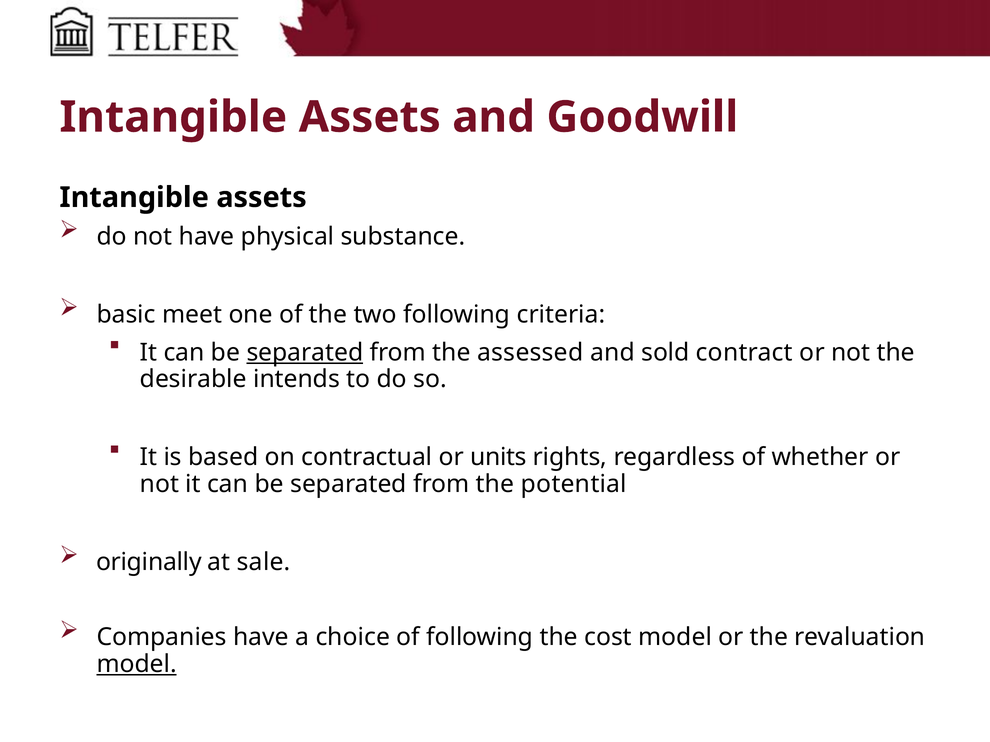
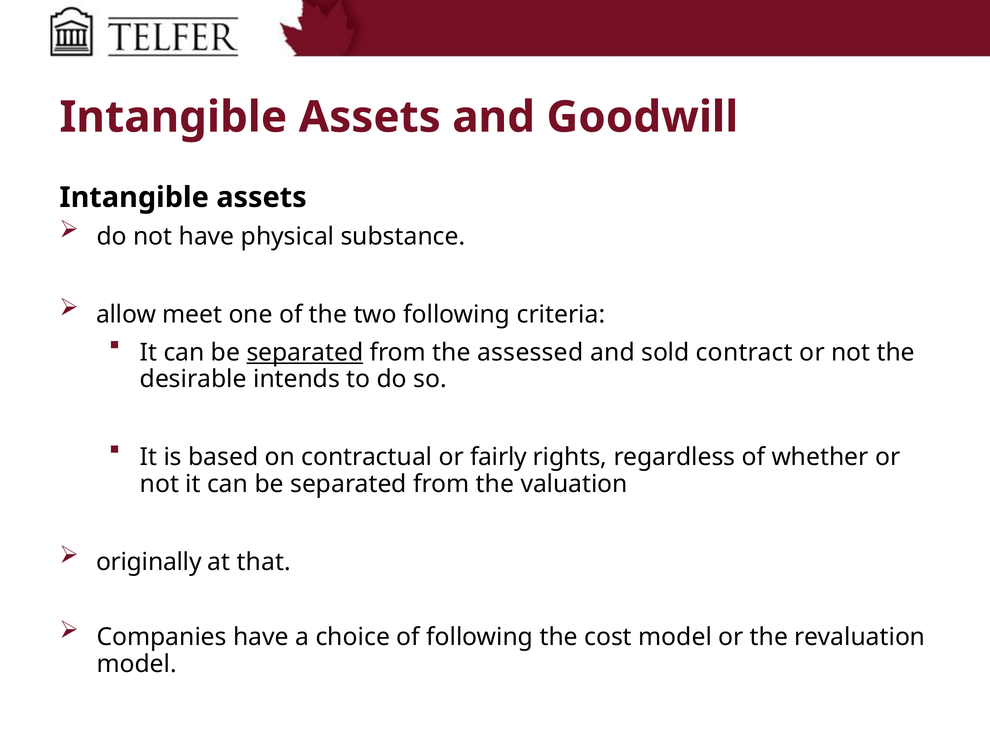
basic: basic -> allow
units: units -> fairly
potential: potential -> valuation
sale: sale -> that
model at (137, 664) underline: present -> none
